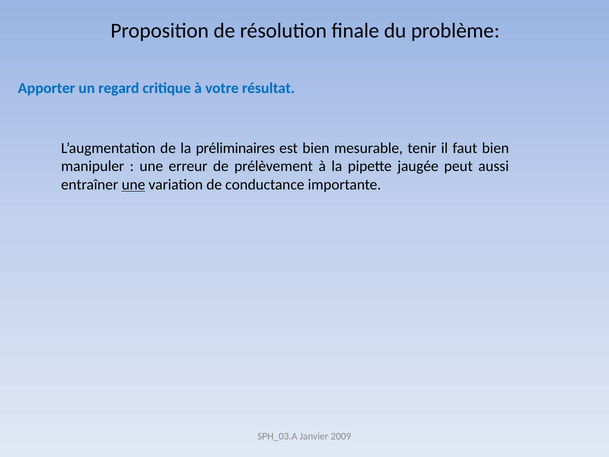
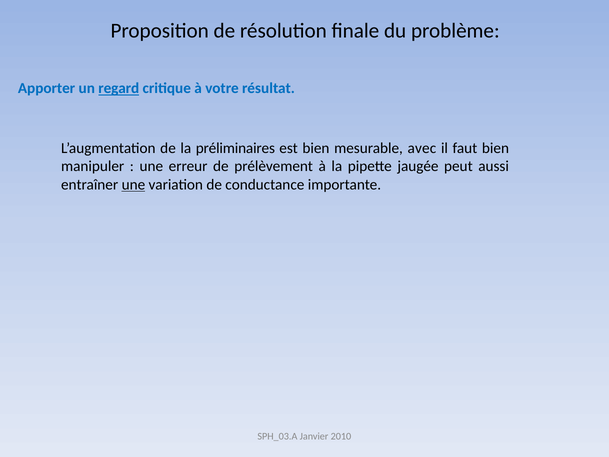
regard underline: none -> present
tenir: tenir -> avec
2009: 2009 -> 2010
